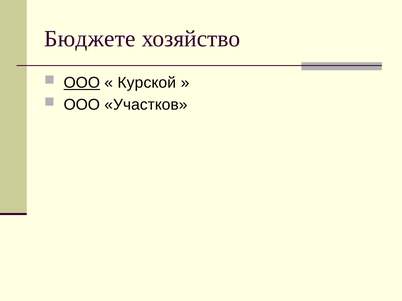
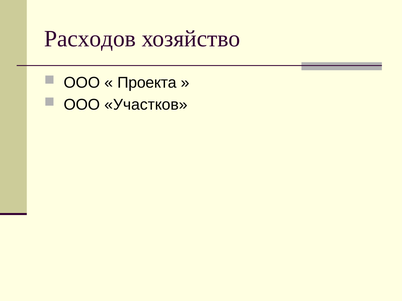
Бюджете: Бюджете -> Расходов
ООО at (82, 83) underline: present -> none
Курской: Курской -> Проекта
